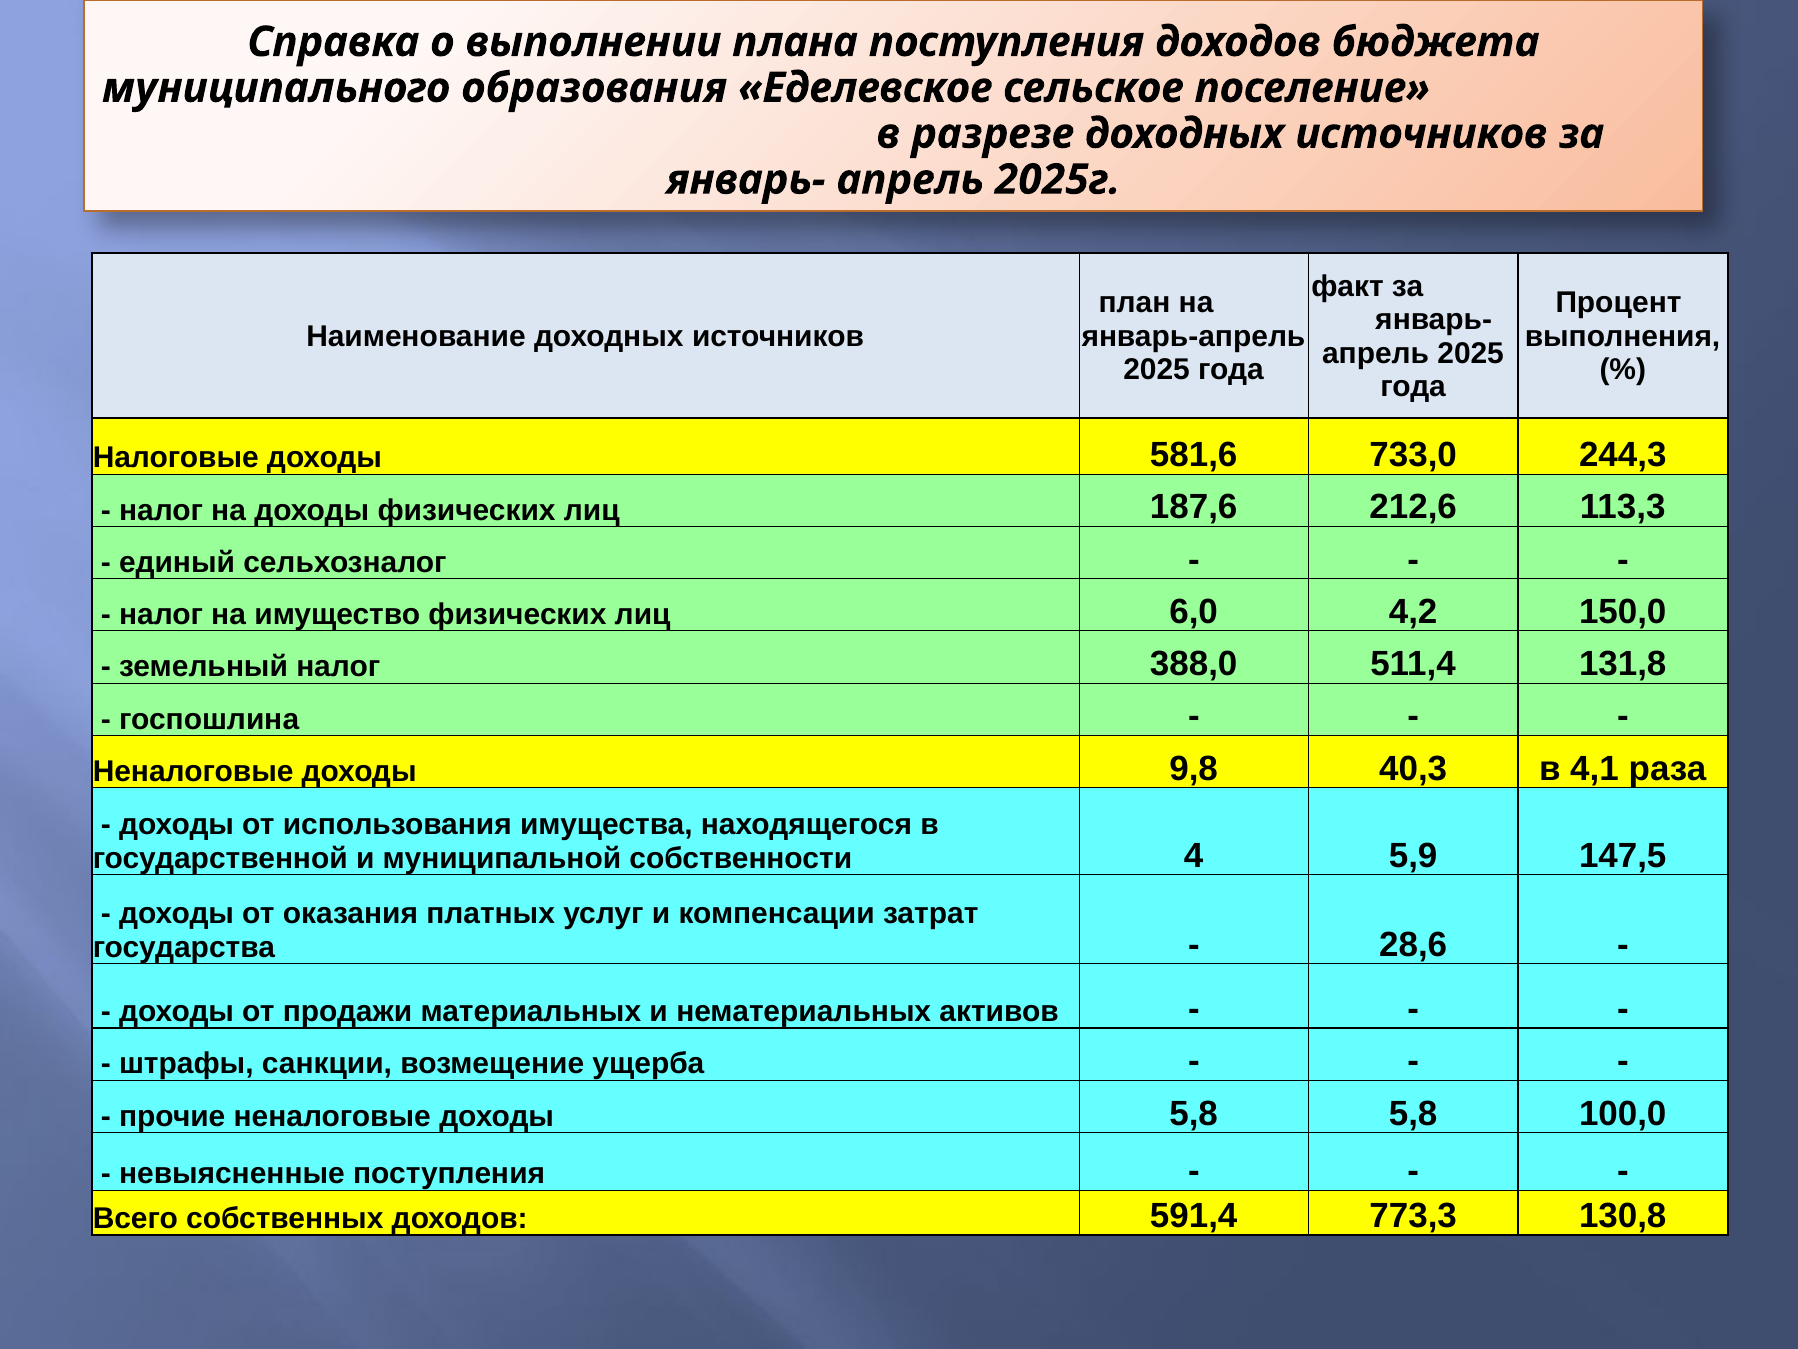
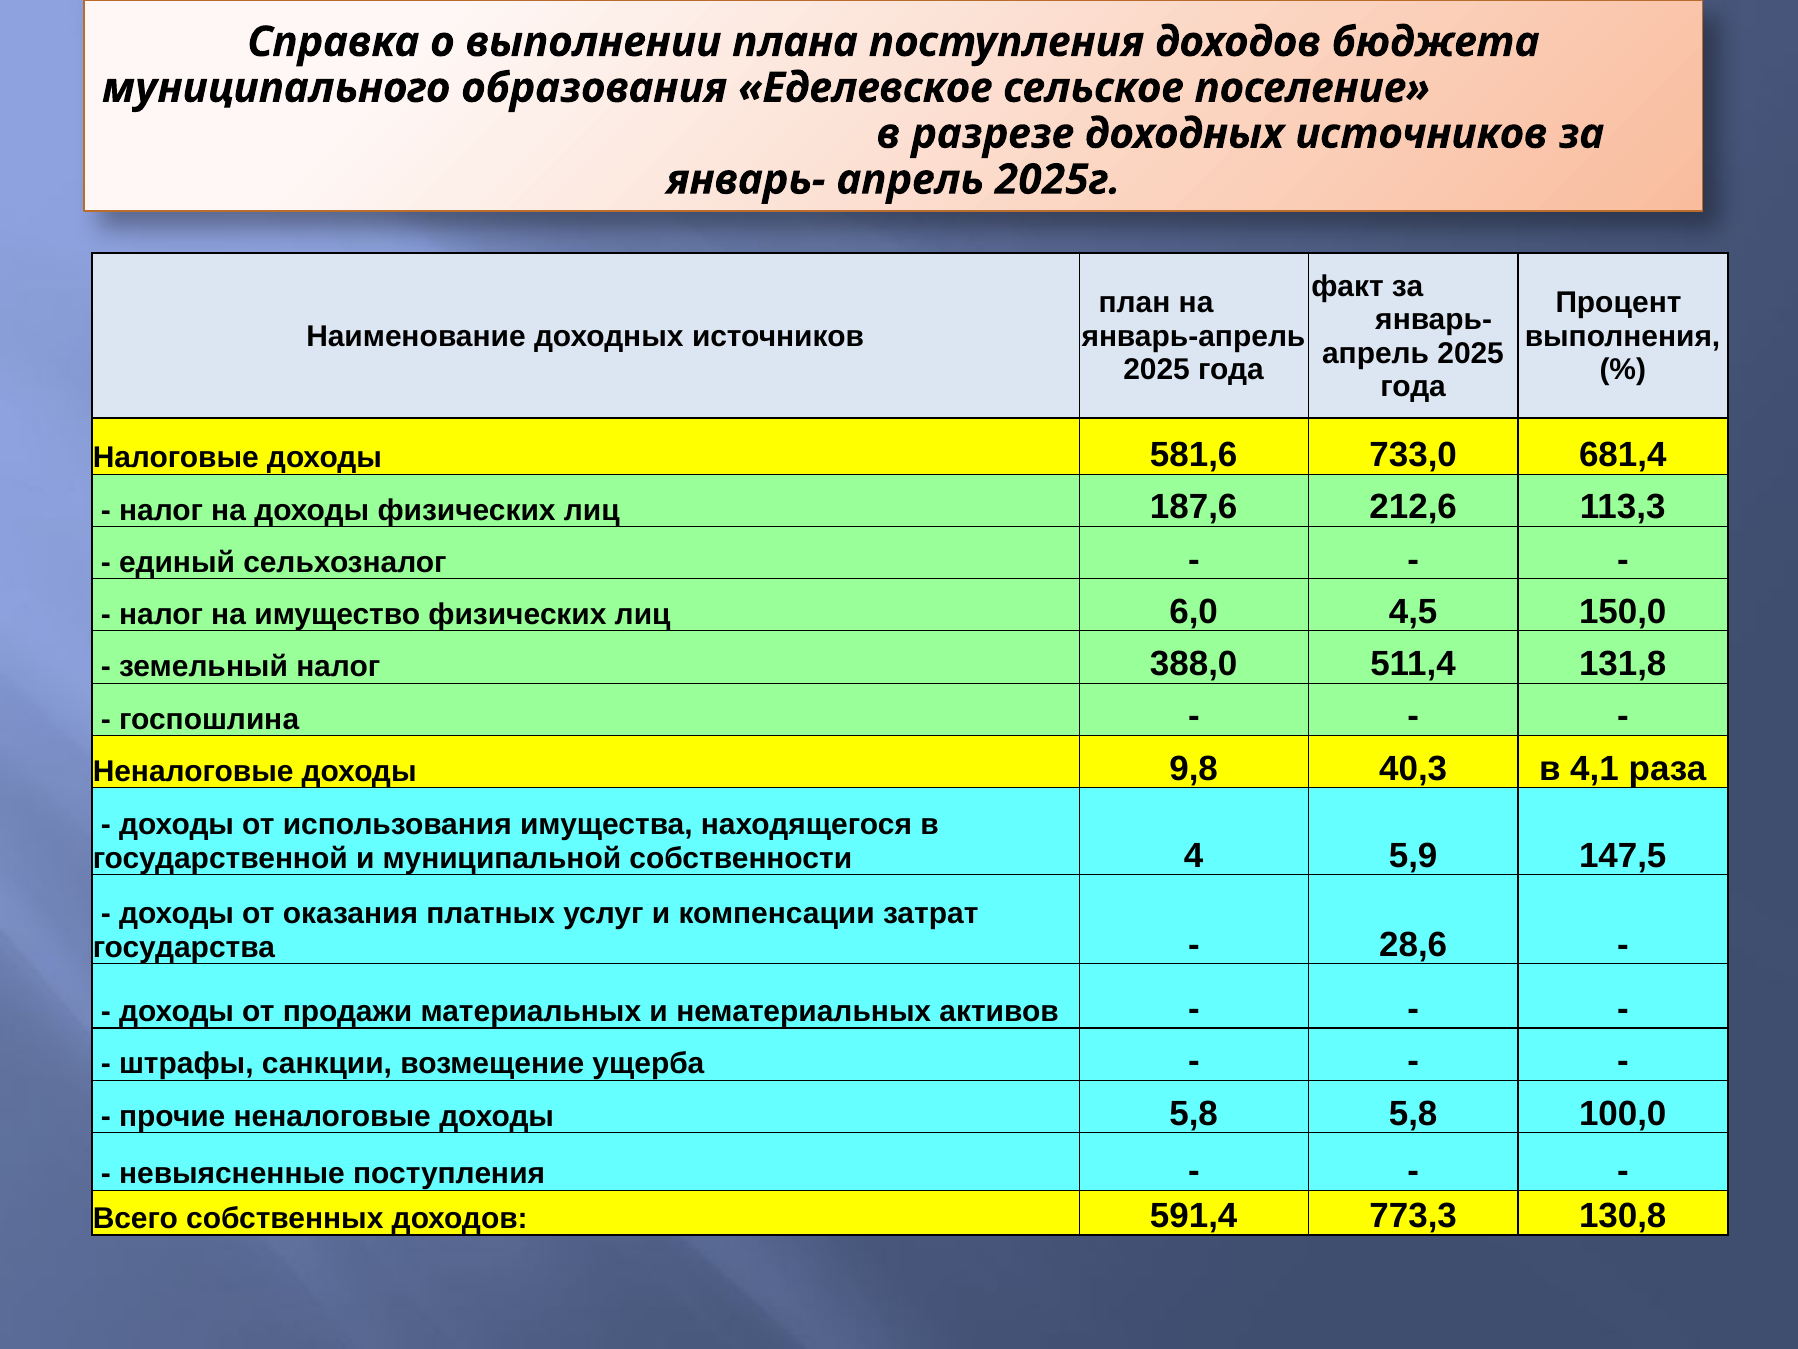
244,3: 244,3 -> 681,4
4,2: 4,2 -> 4,5
